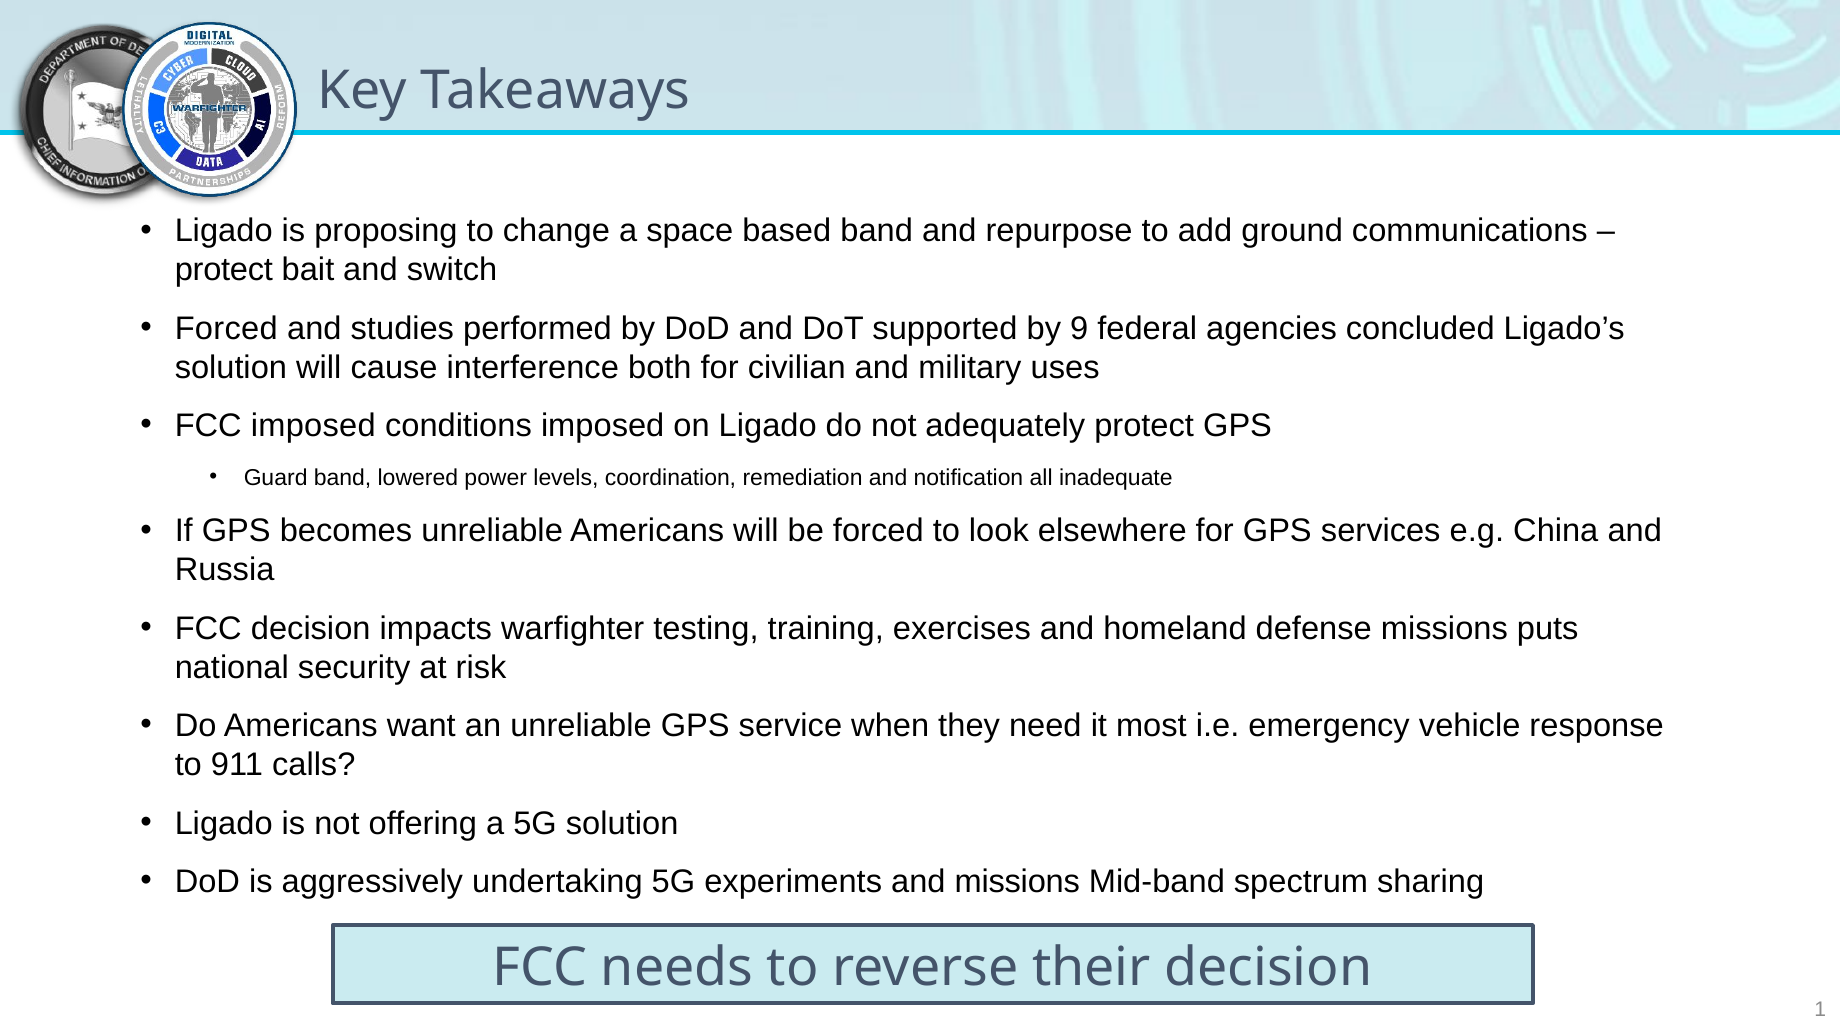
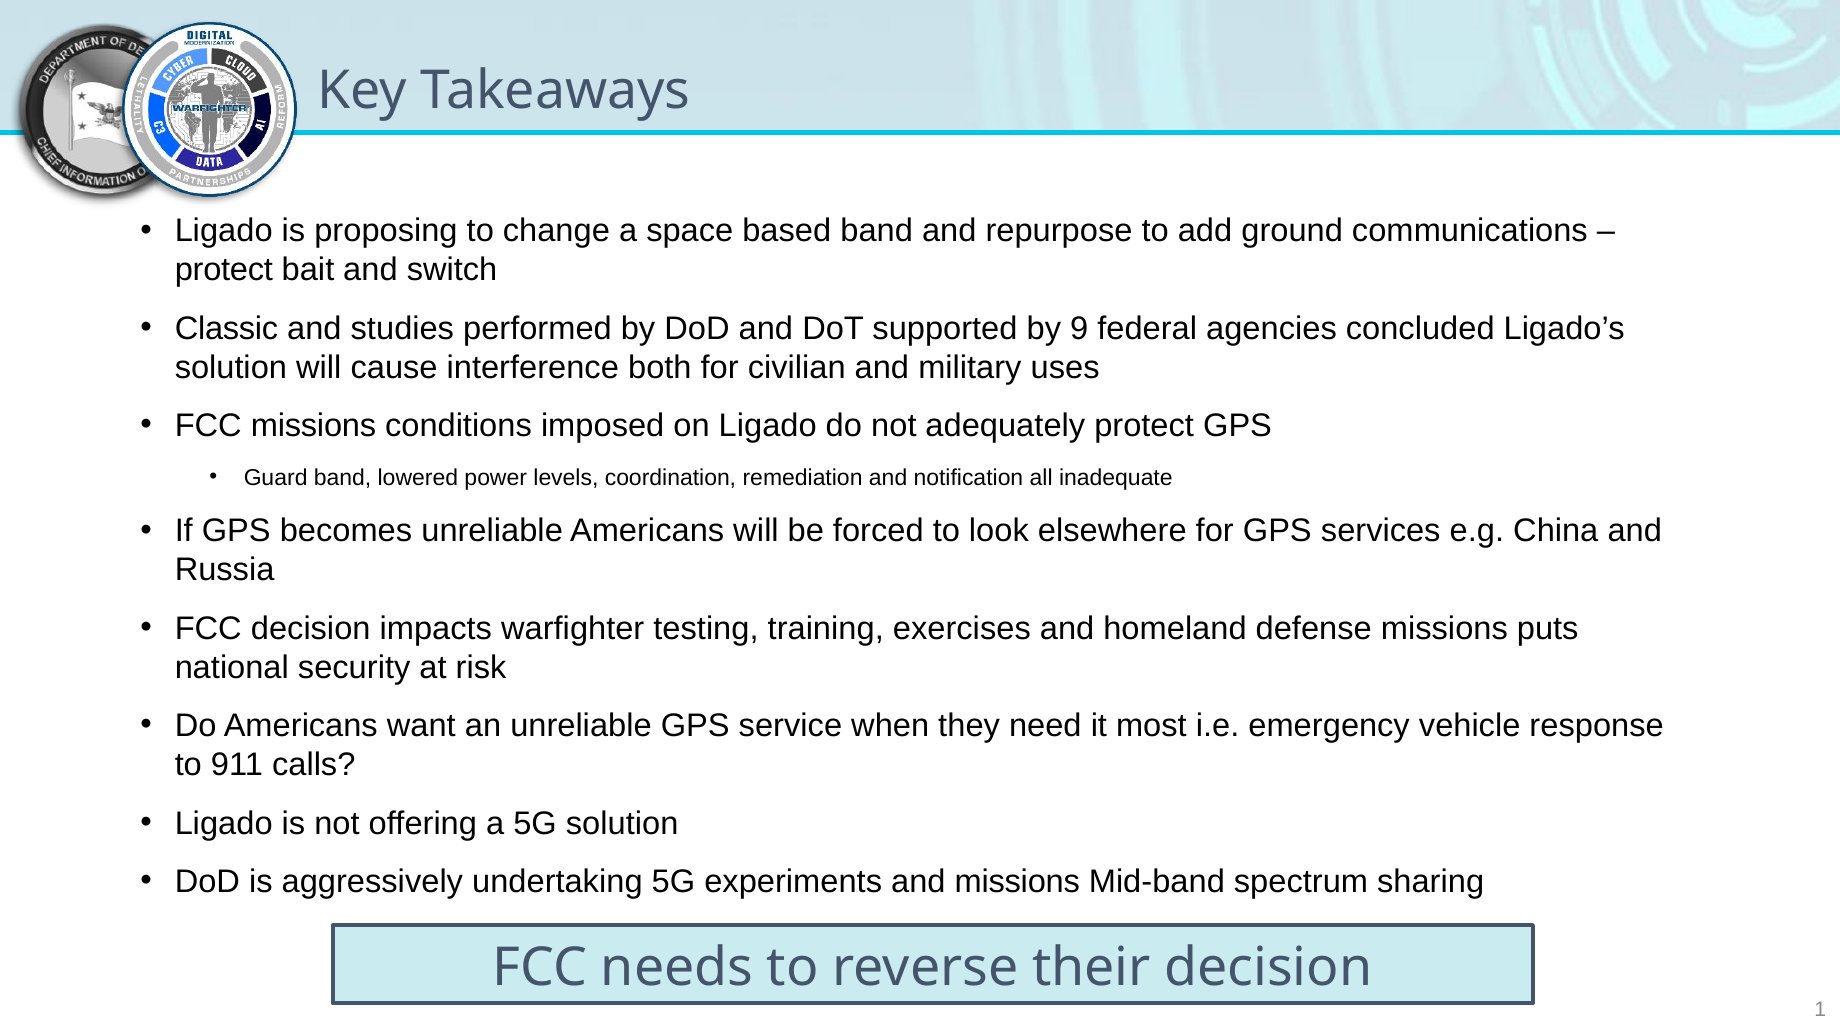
Forced at (226, 329): Forced -> Classic
FCC imposed: imposed -> missions
